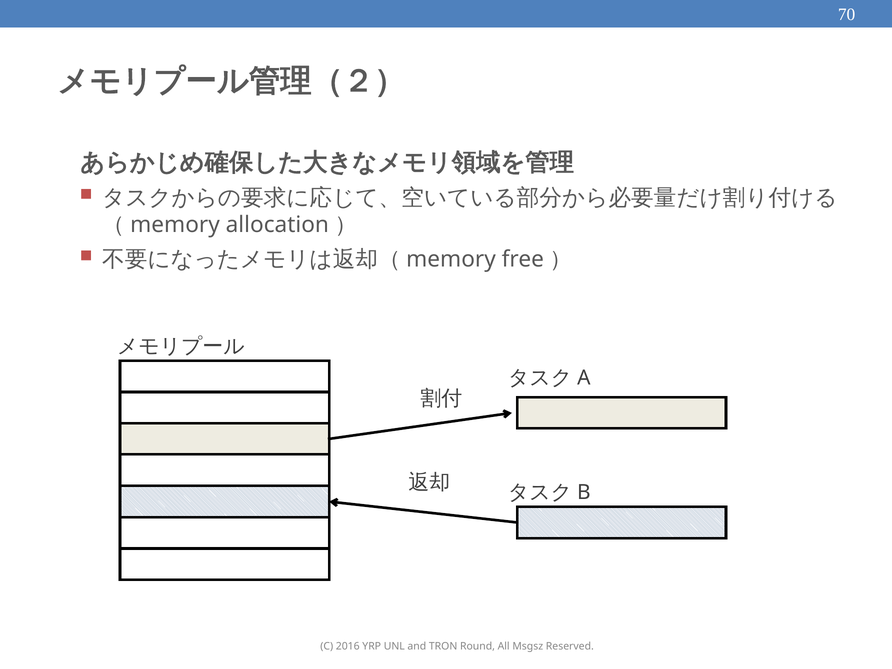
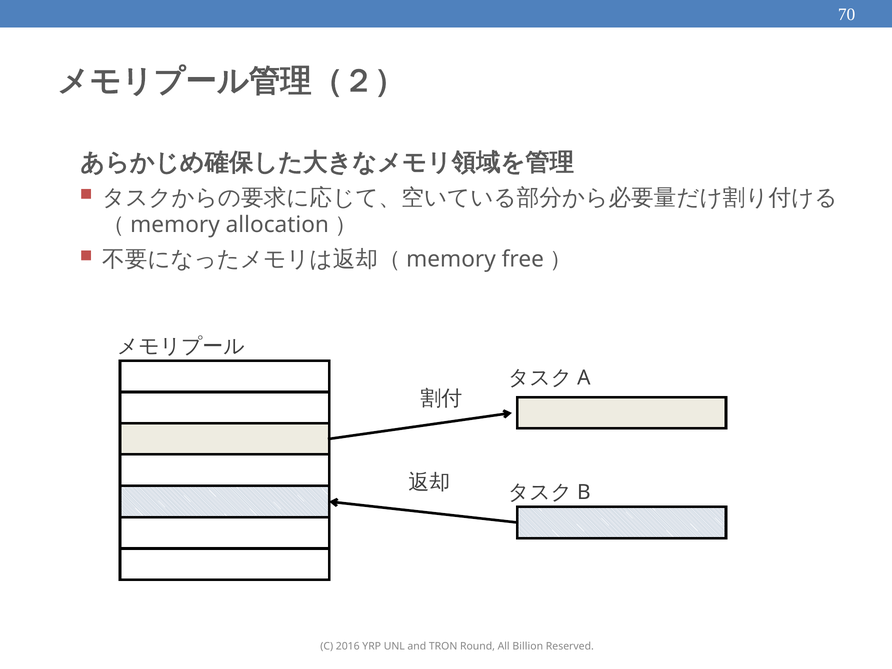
Msgsz: Msgsz -> Billion
